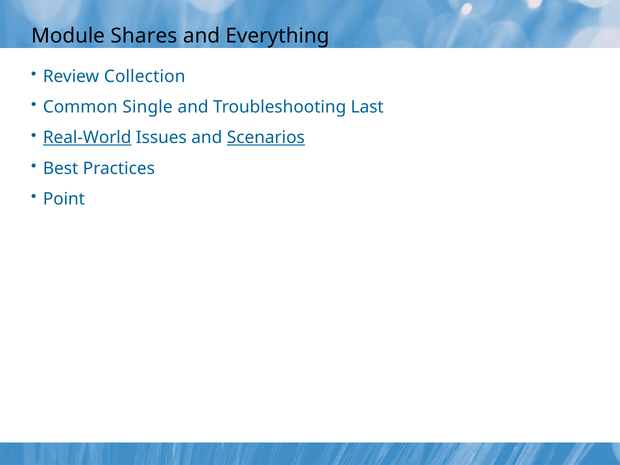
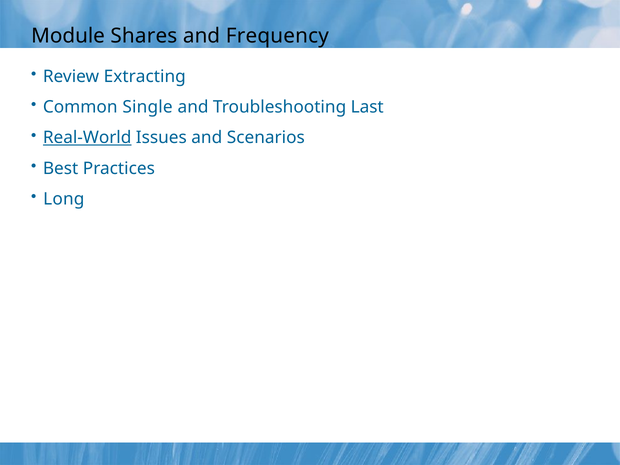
Everything: Everything -> Frequency
Collection: Collection -> Extracting
Scenarios underline: present -> none
Point: Point -> Long
